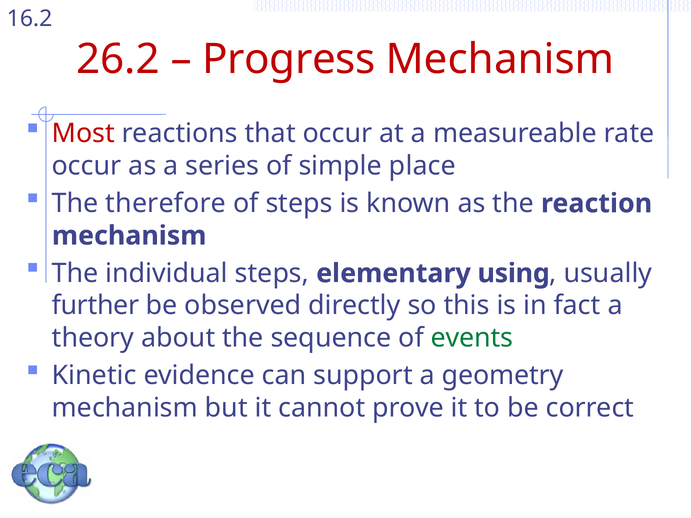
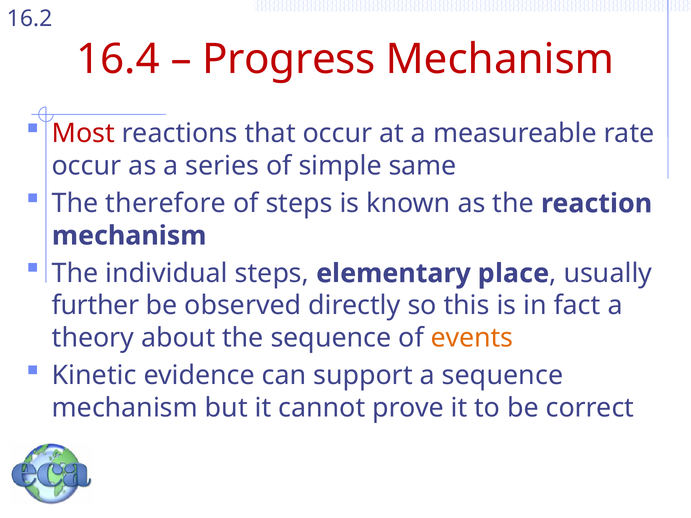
26.2: 26.2 -> 16.4
place: place -> same
using: using -> place
events colour: green -> orange
a geometry: geometry -> sequence
